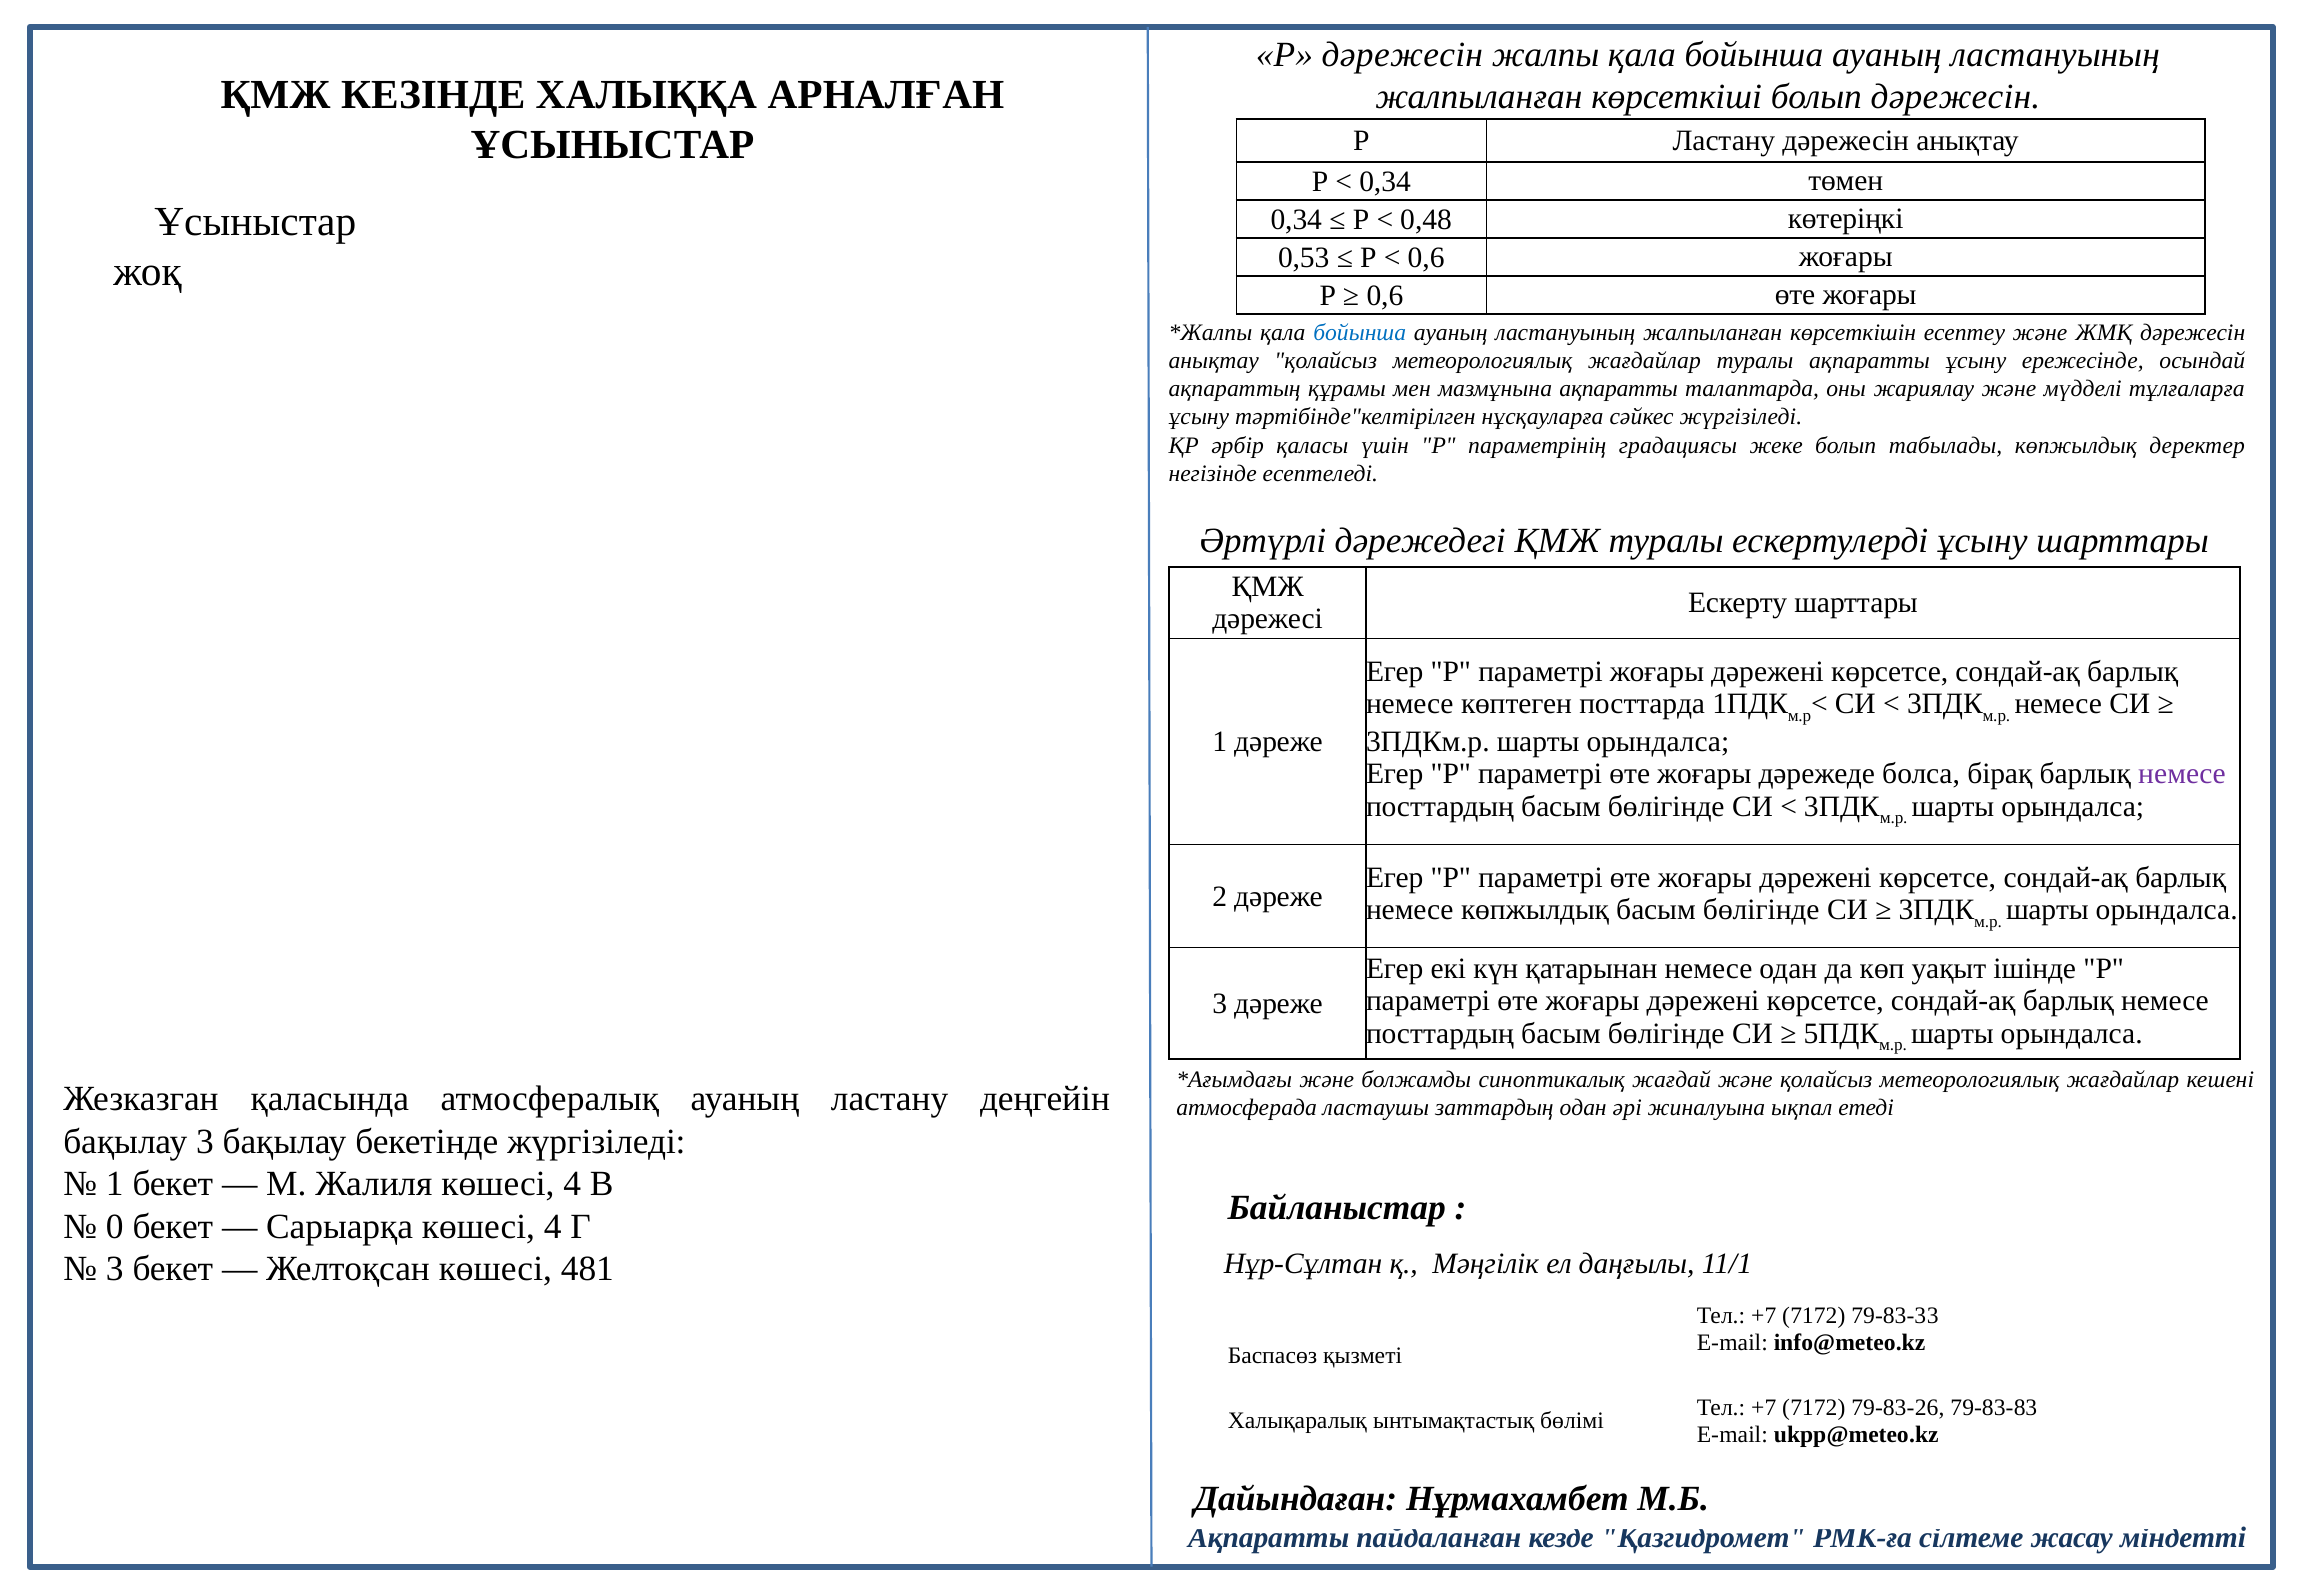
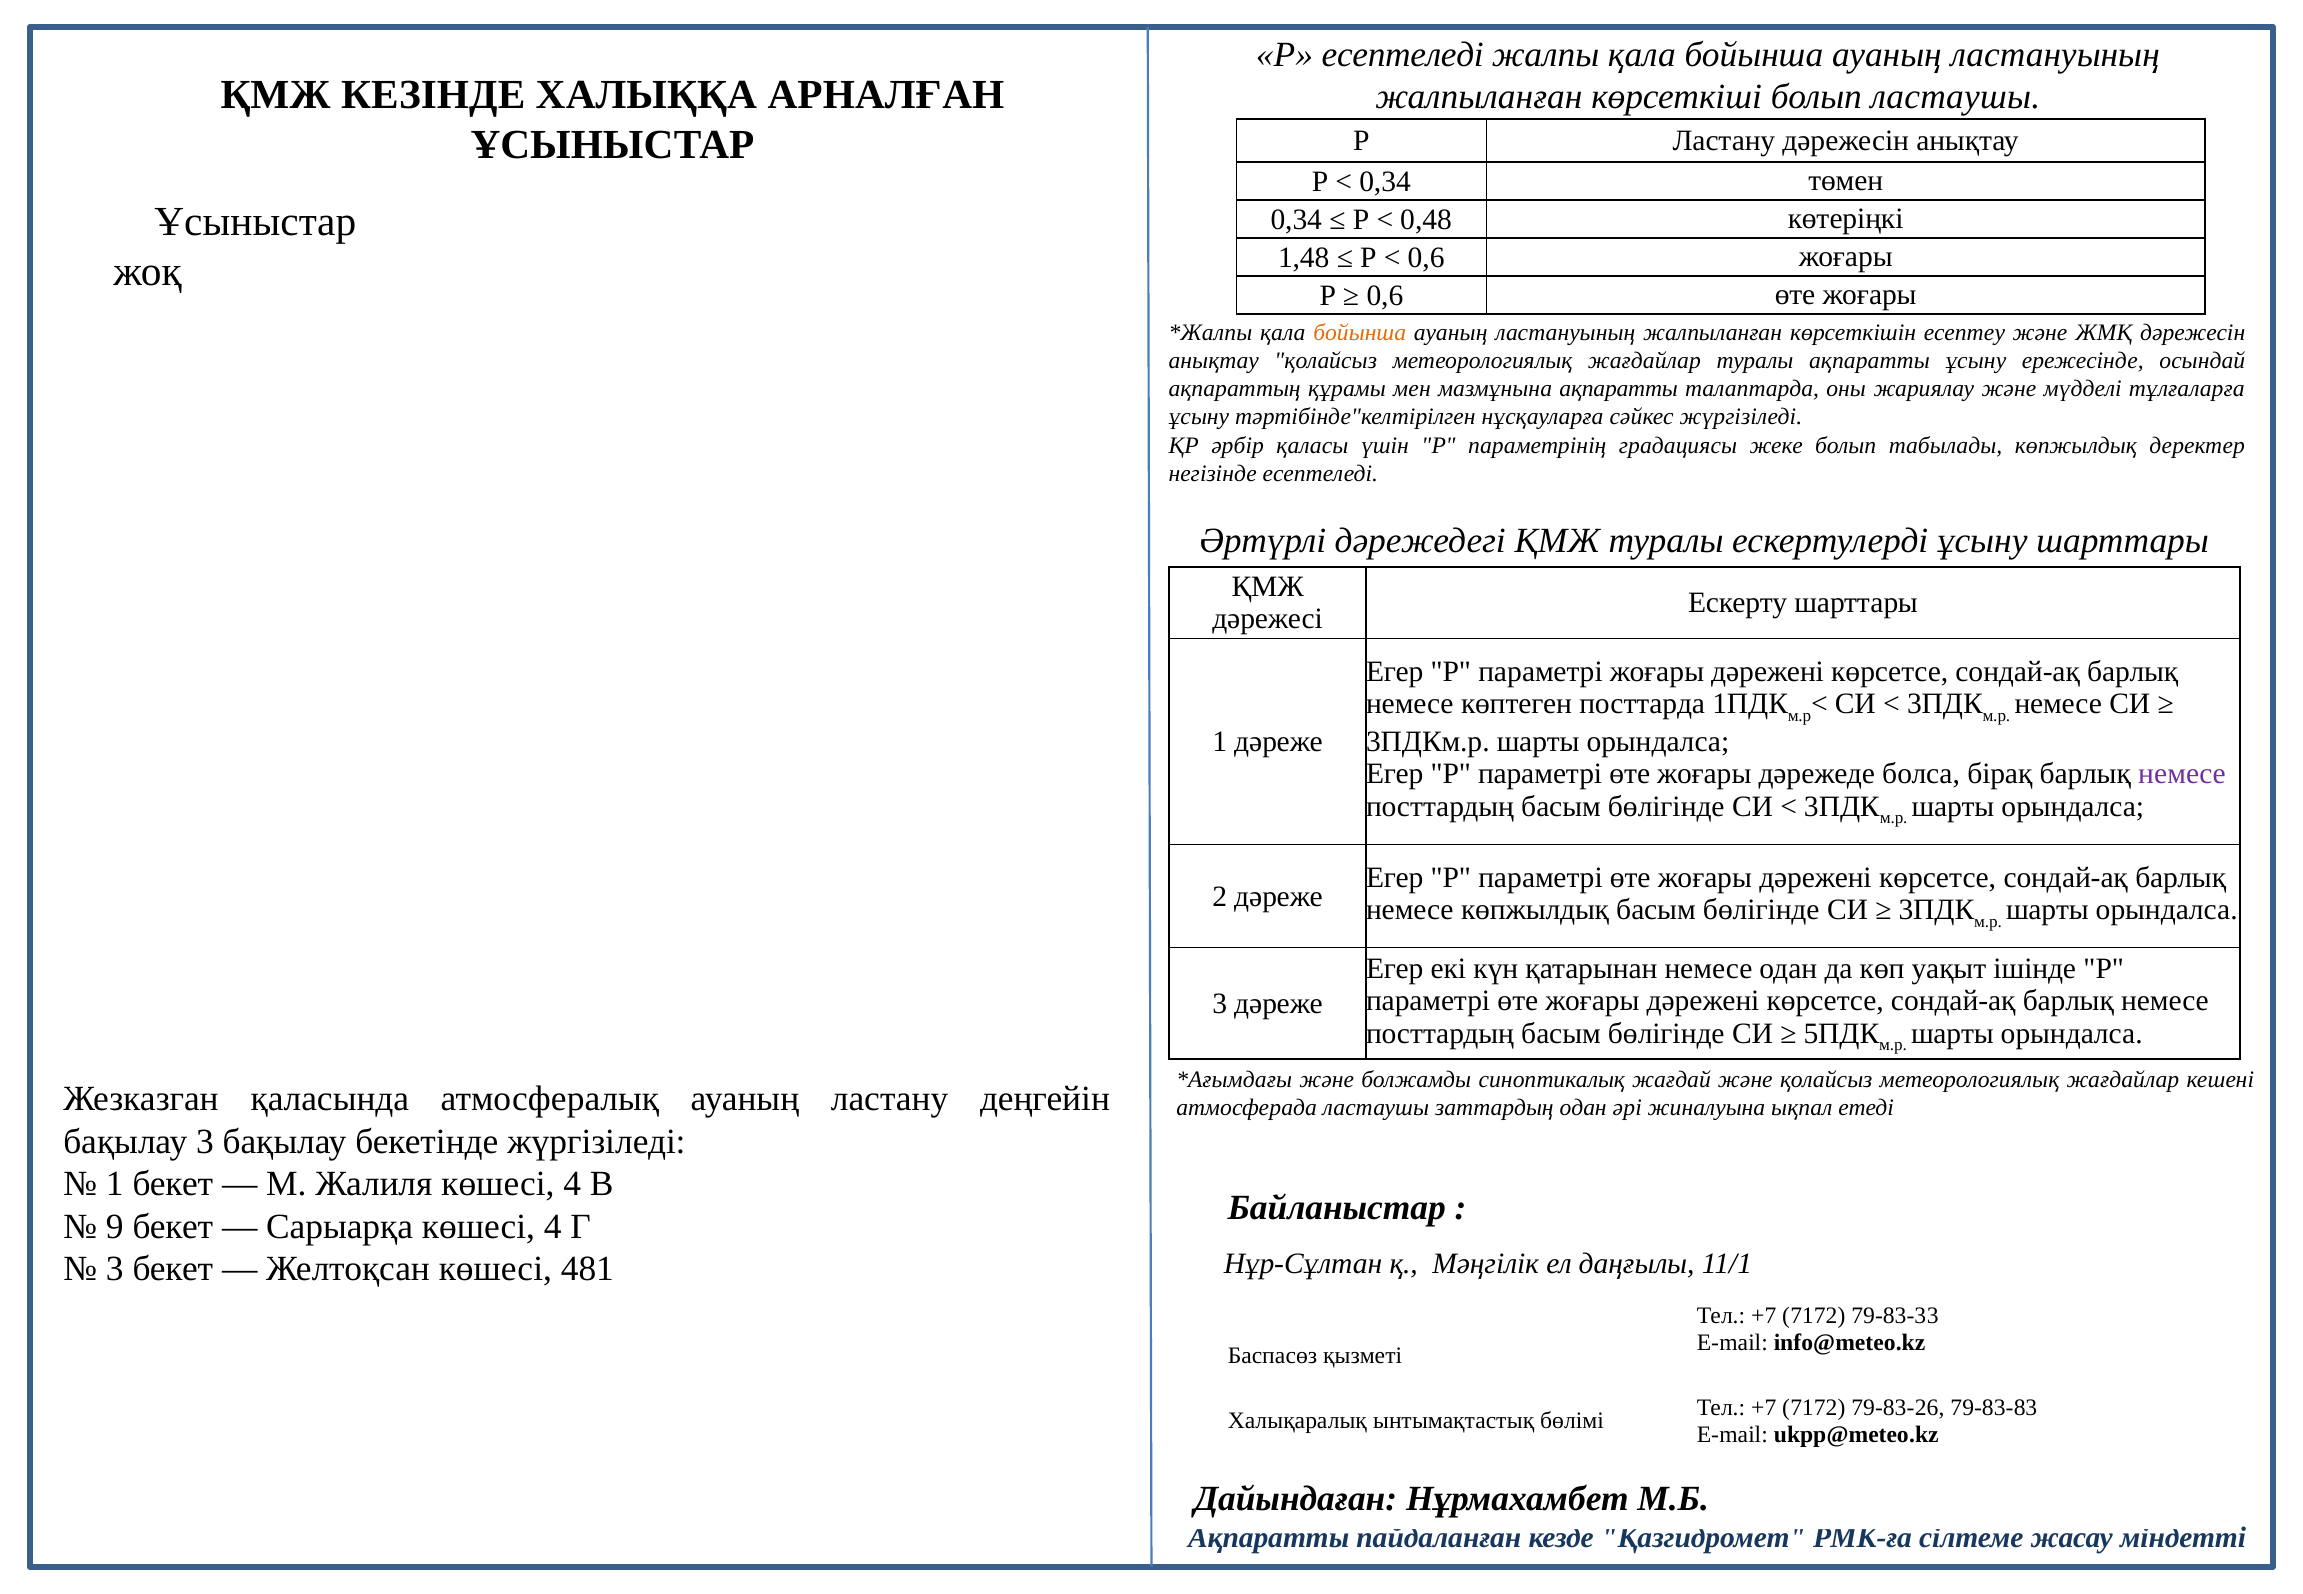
Р дәрежесін: дәрежесін -> есептеледі
болып дәрежесін: дәрежесін -> ластаушы
0,53: 0,53 -> 1,48
бойынша at (1360, 332) colour: blue -> orange
0: 0 -> 9
